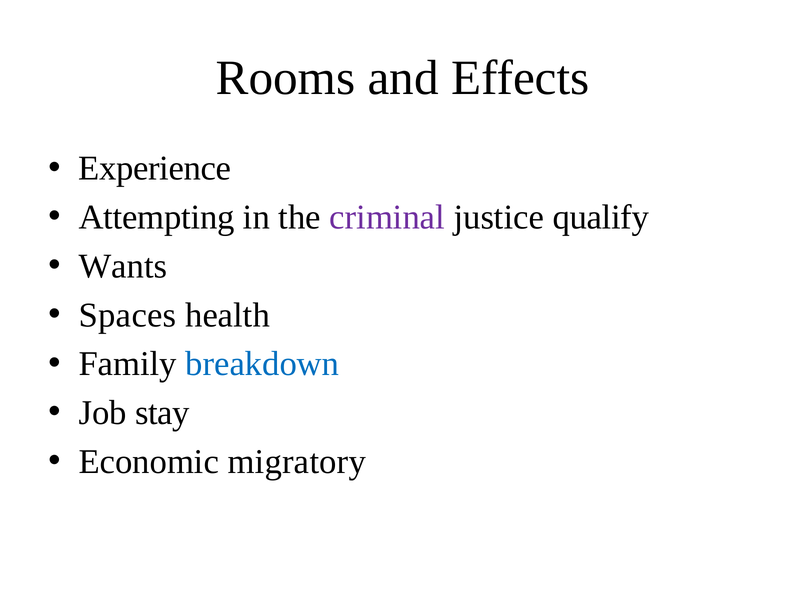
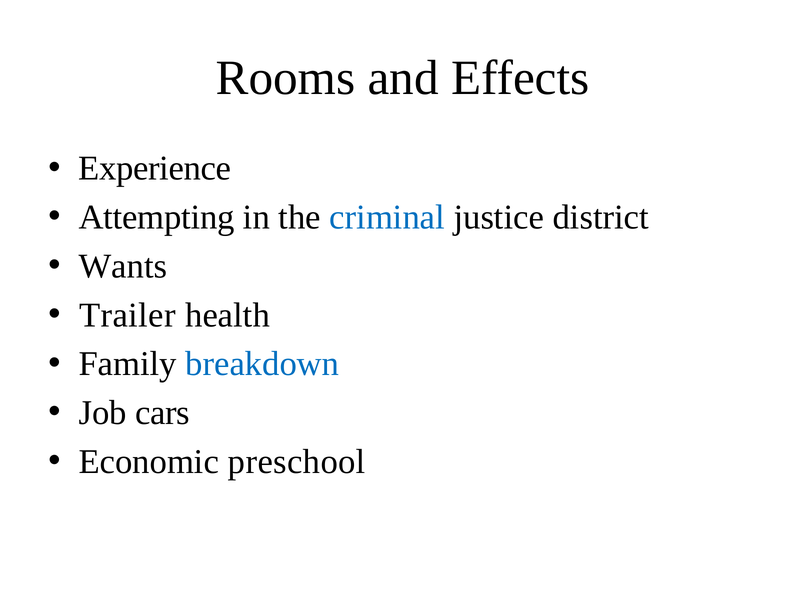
criminal colour: purple -> blue
qualify: qualify -> district
Spaces: Spaces -> Trailer
stay: stay -> cars
migratory: migratory -> preschool
